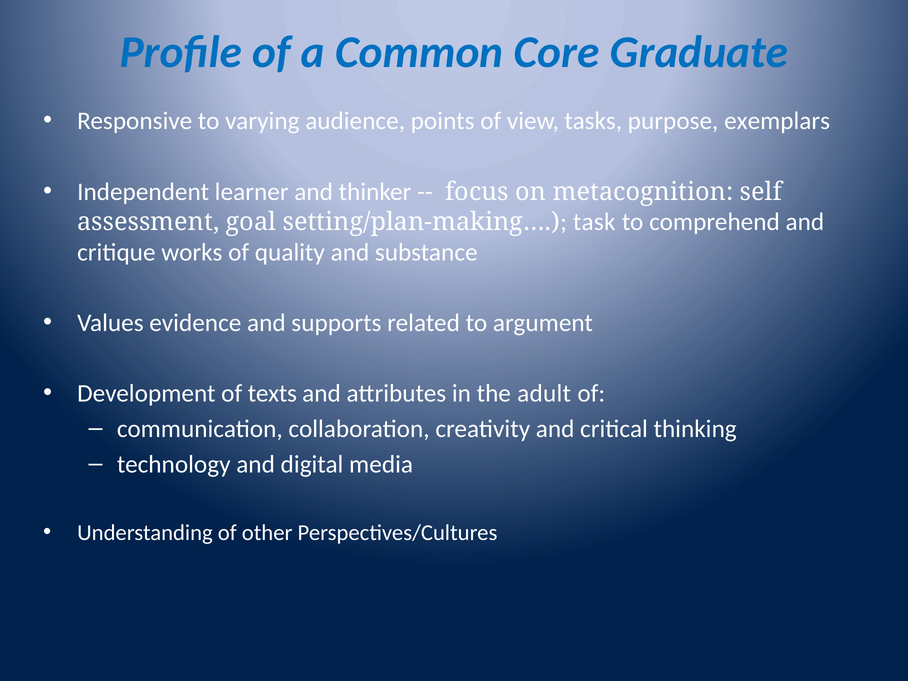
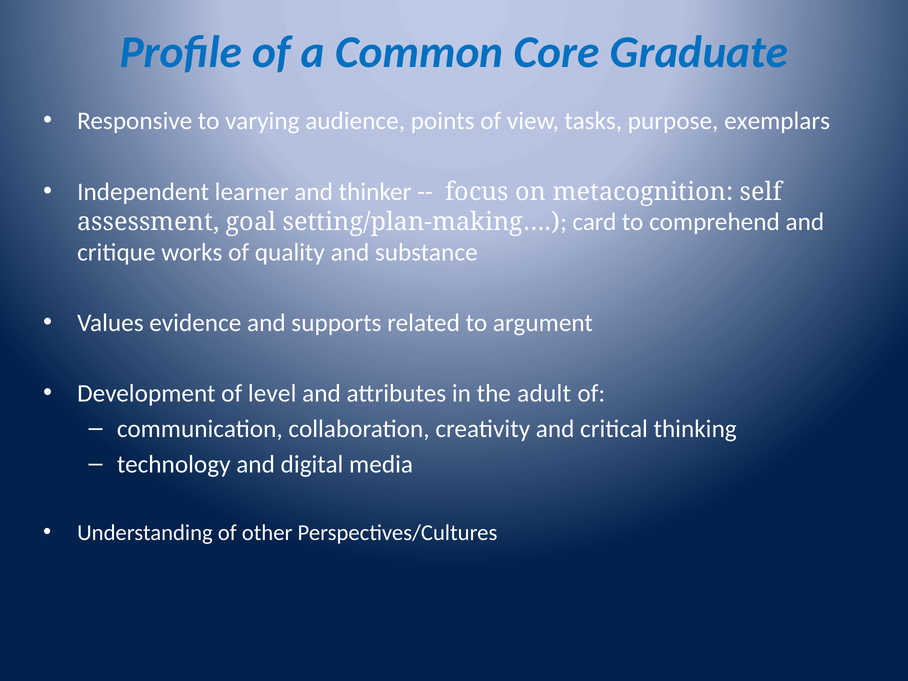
task: task -> card
texts: texts -> level
